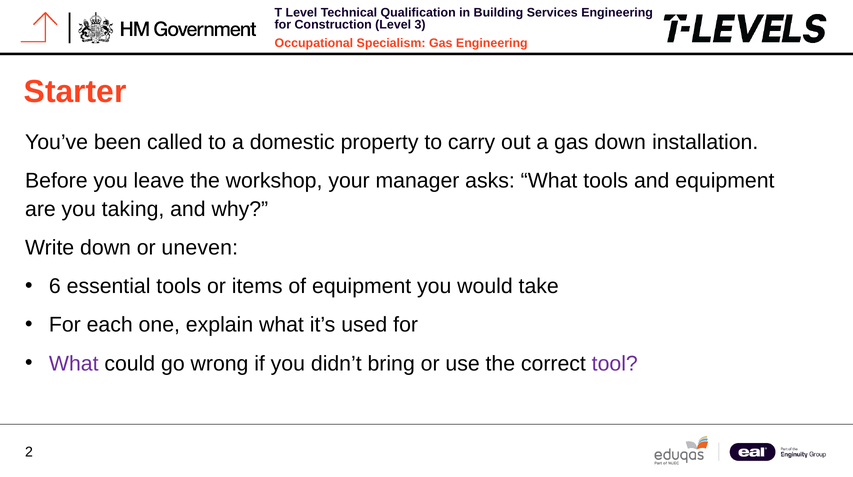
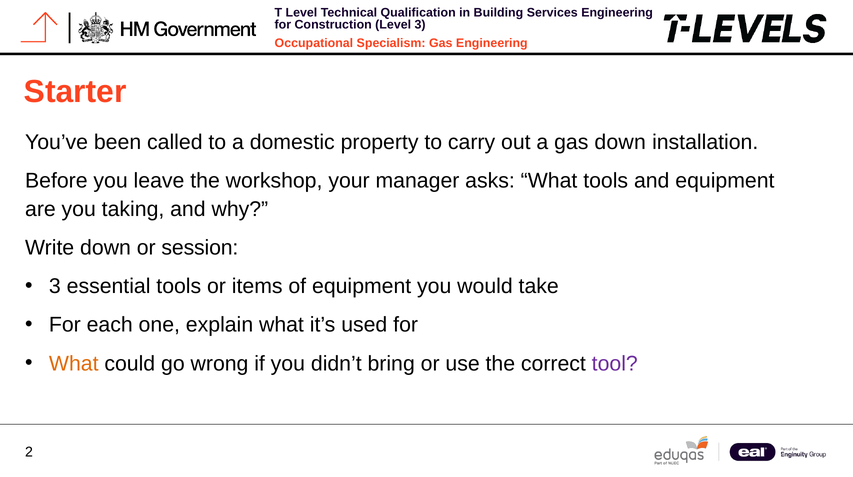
uneven: uneven -> session
6 at (55, 286): 6 -> 3
What at (74, 363) colour: purple -> orange
